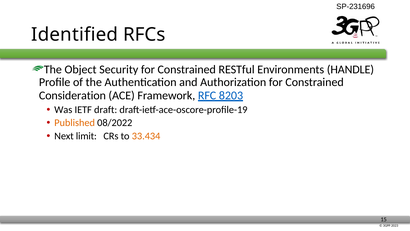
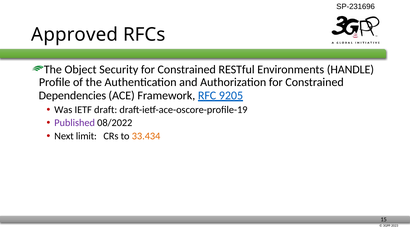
Identified: Identified -> Approved
Consideration: Consideration -> Dependencies
8203: 8203 -> 9205
Published colour: orange -> purple
